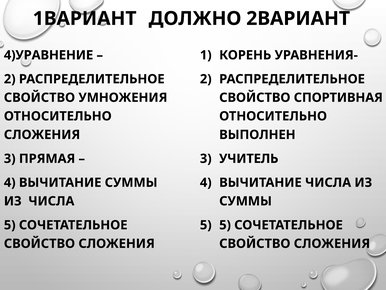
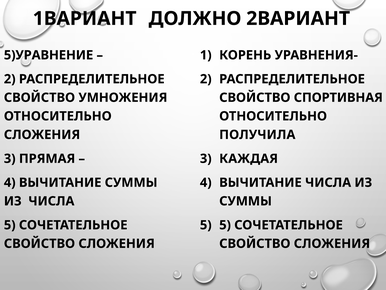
4)УРАВНЕНИЕ: 4)УРАВНЕНИЕ -> 5)УРАВНЕНИЕ
ВЫПОЛНЕН: ВЫПОЛНЕН -> ПОЛУЧИЛА
УЧИТЕЛЬ: УЧИТЕЛЬ -> КАЖДАЯ
